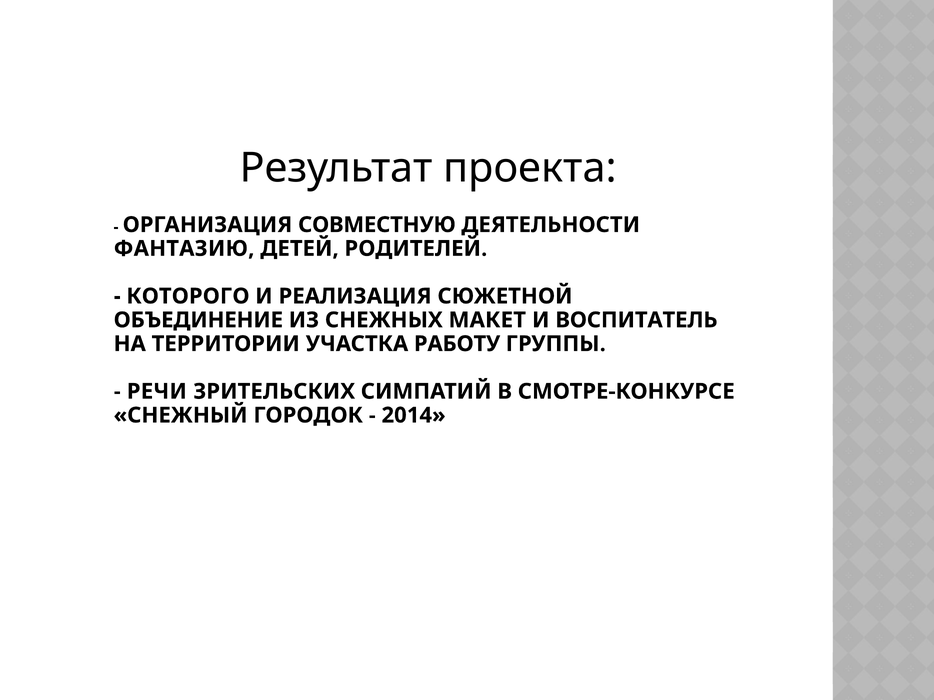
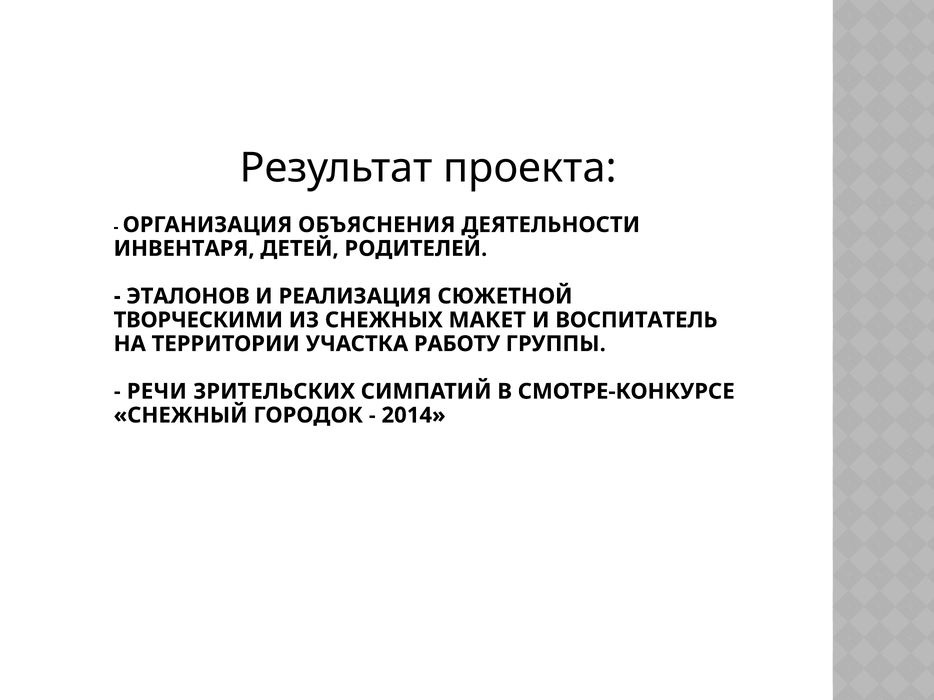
СОВМЕСТНУЮ: СОВМЕСТНУЮ -> ОБЪЯСНЕНИЯ
ФАНТАЗИЮ: ФАНТАЗИЮ -> ИНВЕНТАРЯ
КОТОРОГО: КОТОРОГО -> ЭТАЛОНОВ
ОБЪЕДИНЕНИЕ: ОБЪЕДИНЕНИЕ -> ТВОРЧЕСКИМИ
